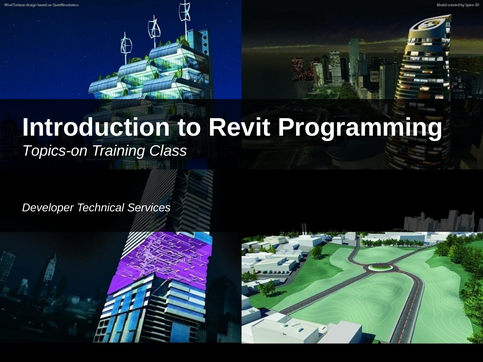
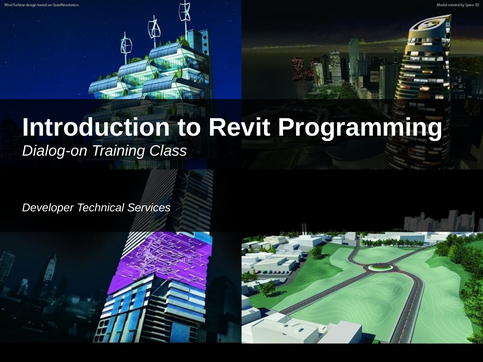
Topics-on: Topics-on -> Dialog-on
